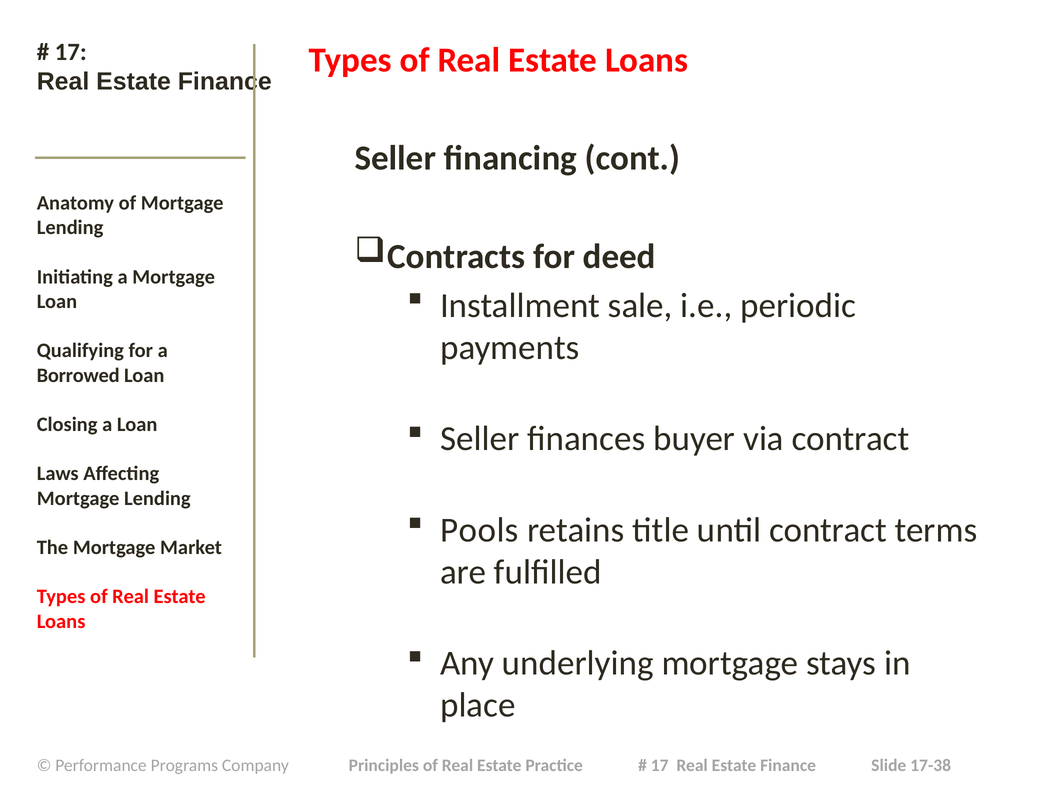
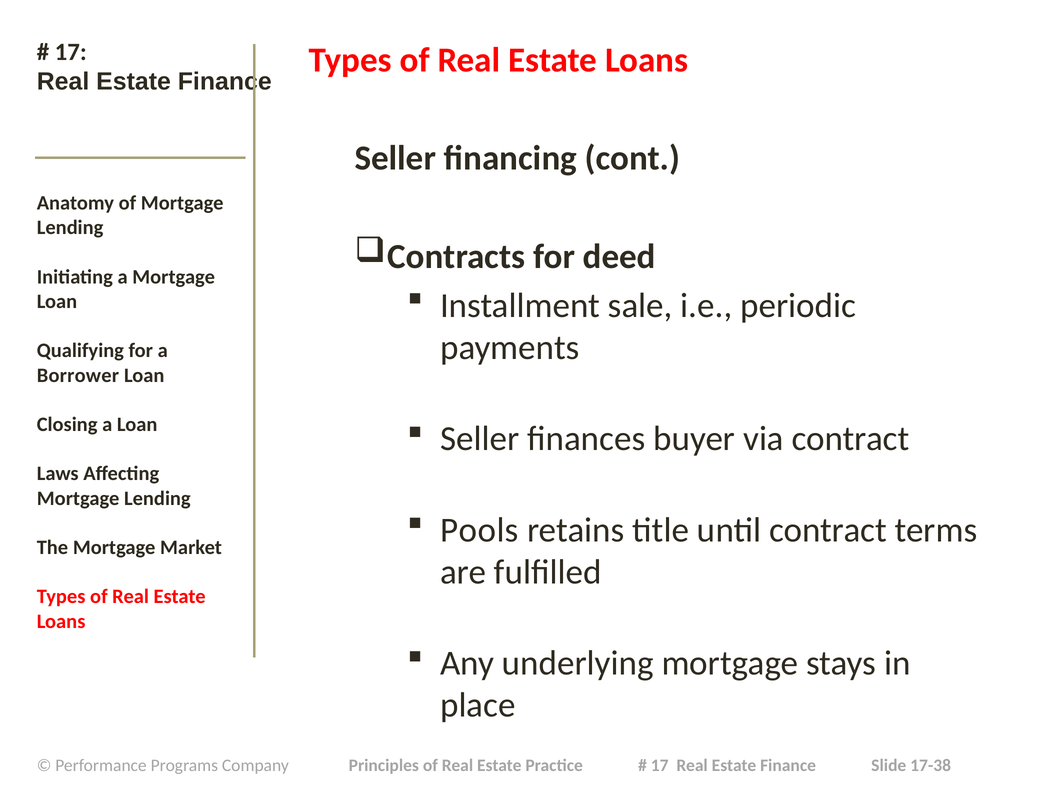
Borrowed: Borrowed -> Borrower
